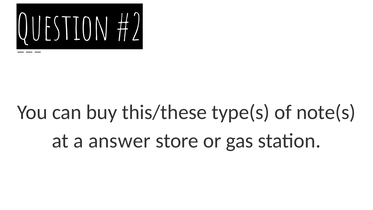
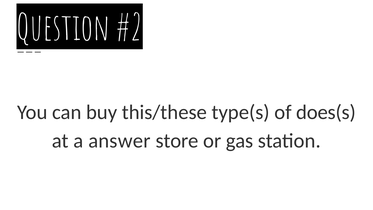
note(s: note(s -> does(s
